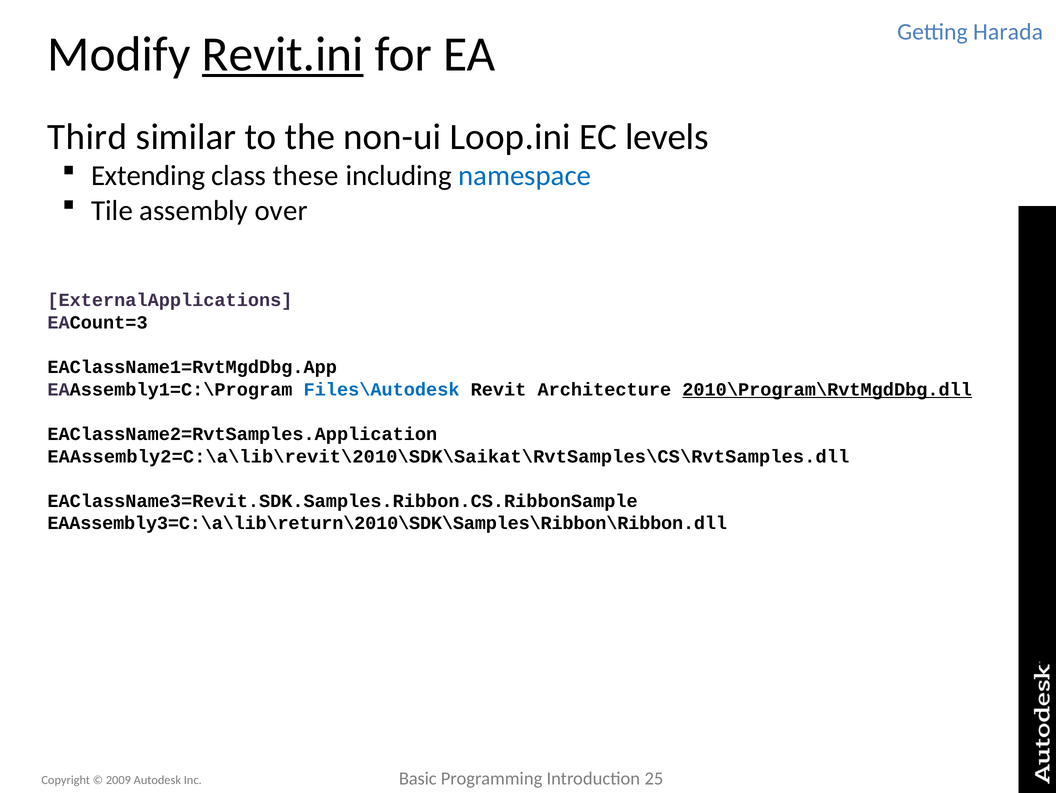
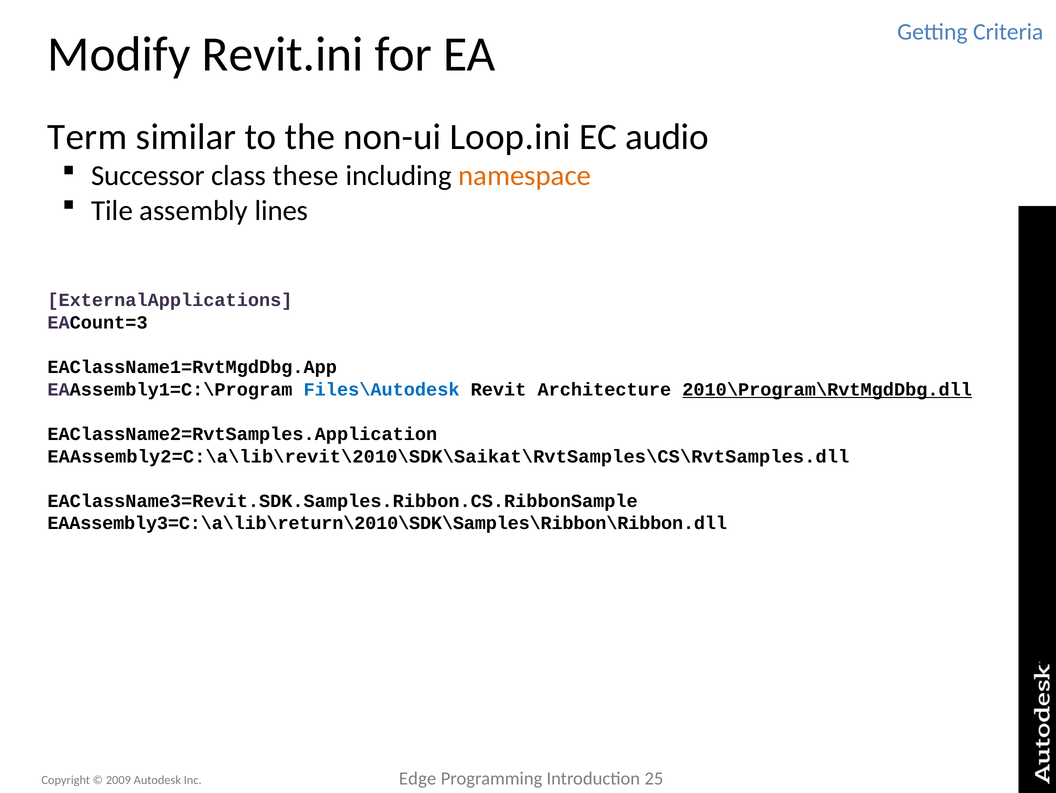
Harada: Harada -> Criteria
Revit.ini underline: present -> none
Third: Third -> Term
levels: levels -> audio
Extending: Extending -> Successor
namespace colour: blue -> orange
over: over -> lines
Basic: Basic -> Edge
